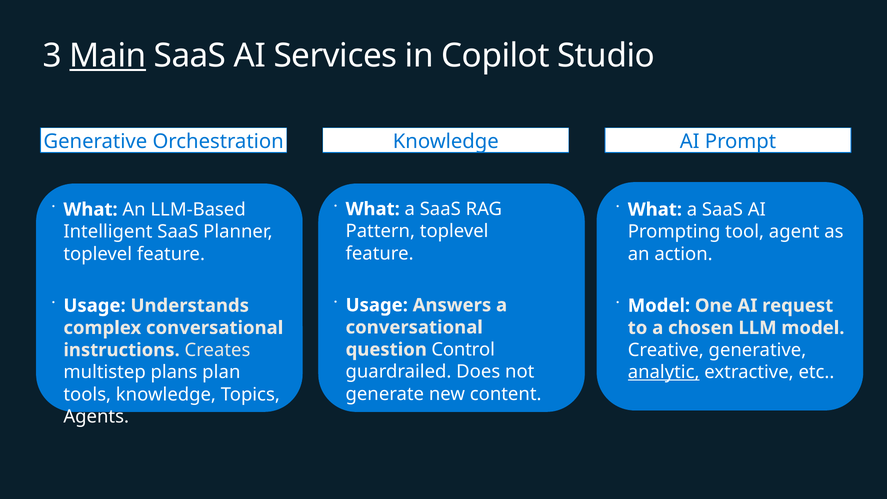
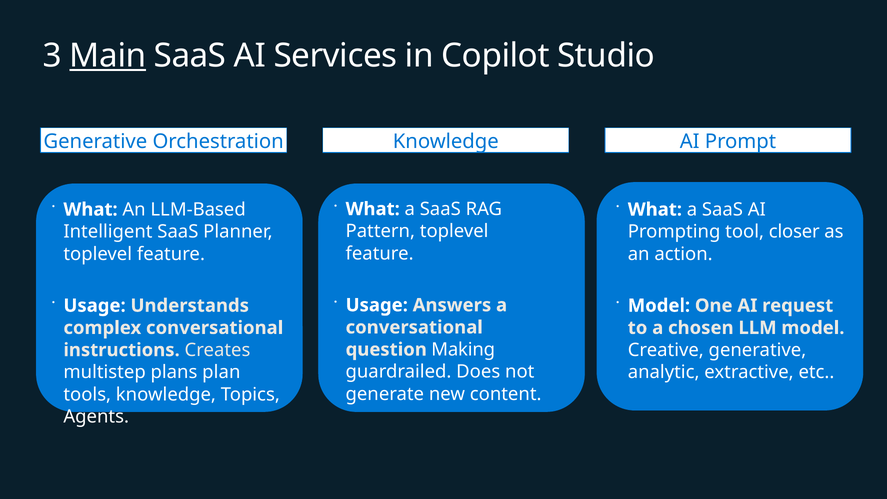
agent: agent -> closer
Control: Control -> Making
analytic underline: present -> none
